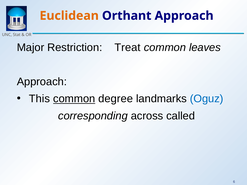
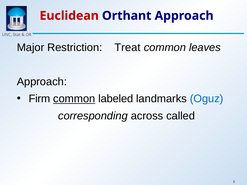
Euclidean colour: orange -> red
This: This -> Firm
degree: degree -> labeled
